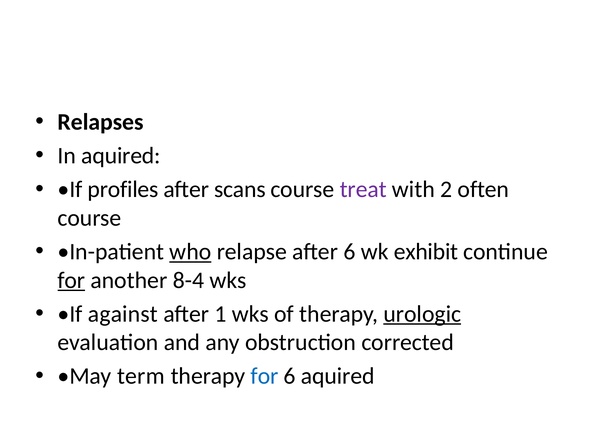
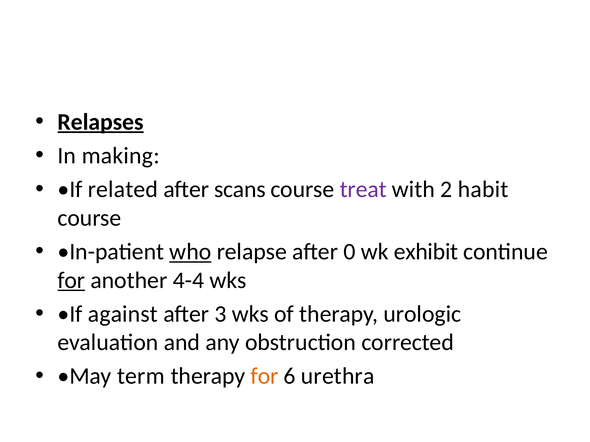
Relapses underline: none -> present
In aquired: aquired -> making
profiles: profiles -> related
often: often -> habit
after 6: 6 -> 0
8-4: 8-4 -> 4-4
1: 1 -> 3
urologic underline: present -> none
for at (264, 377) colour: blue -> orange
6 aquired: aquired -> urethra
